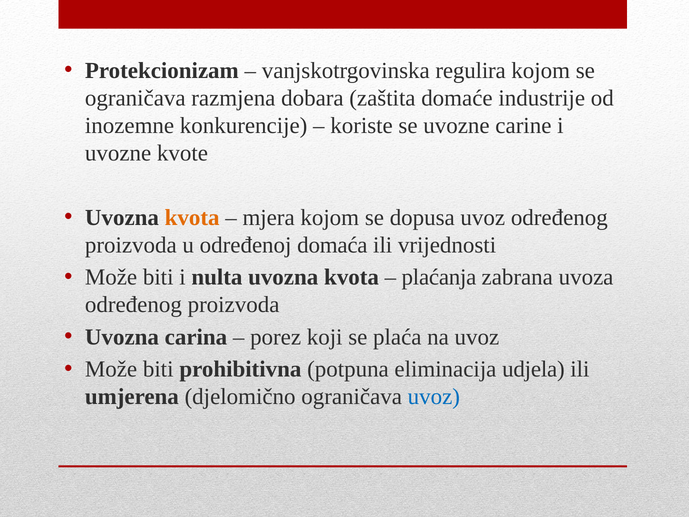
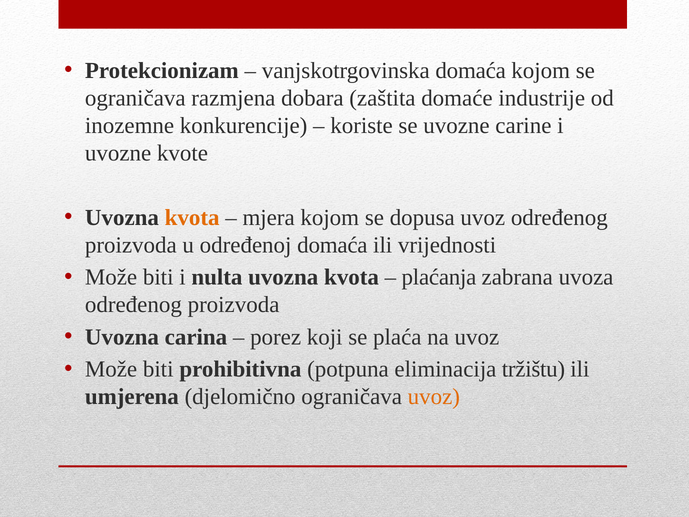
vanjskotrgovinska regulira: regulira -> domaća
udjela: udjela -> tržištu
uvoz at (434, 397) colour: blue -> orange
